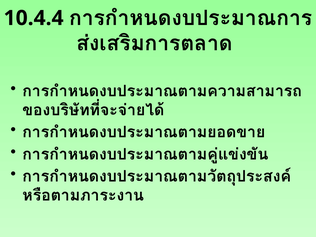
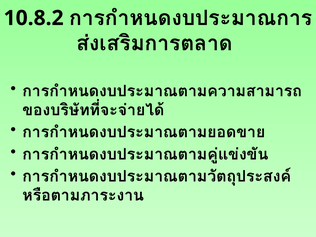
10.4.4: 10.4.4 -> 10.8.2
